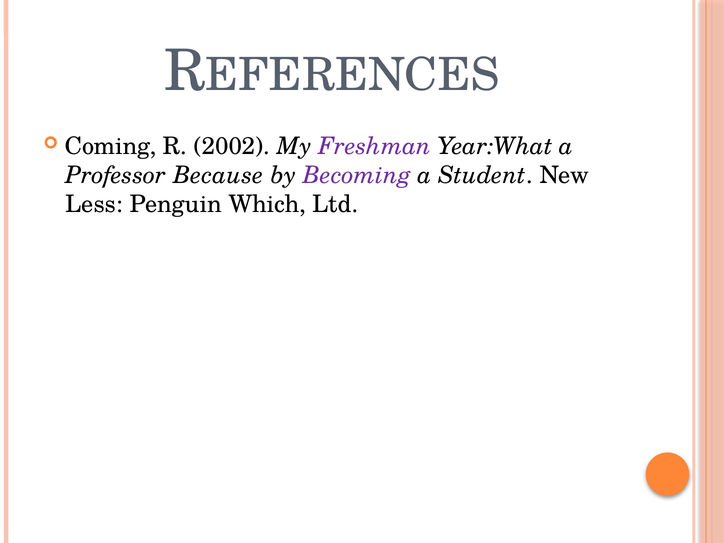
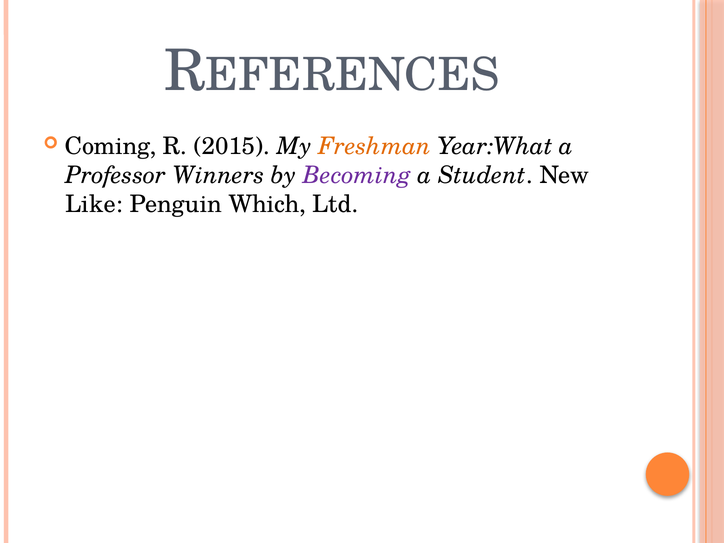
2002: 2002 -> 2015
Freshman colour: purple -> orange
Because: Because -> Winners
Less: Less -> Like
